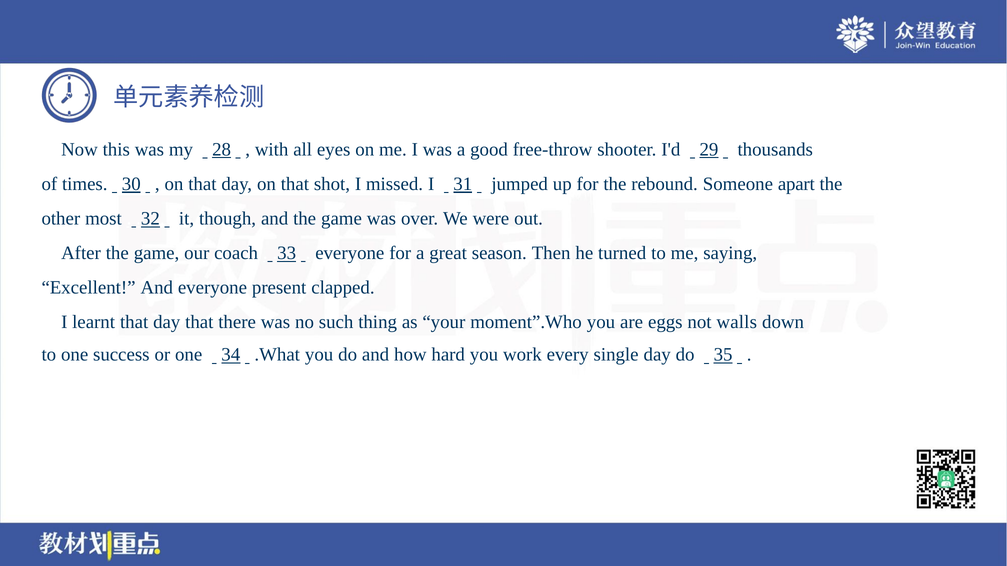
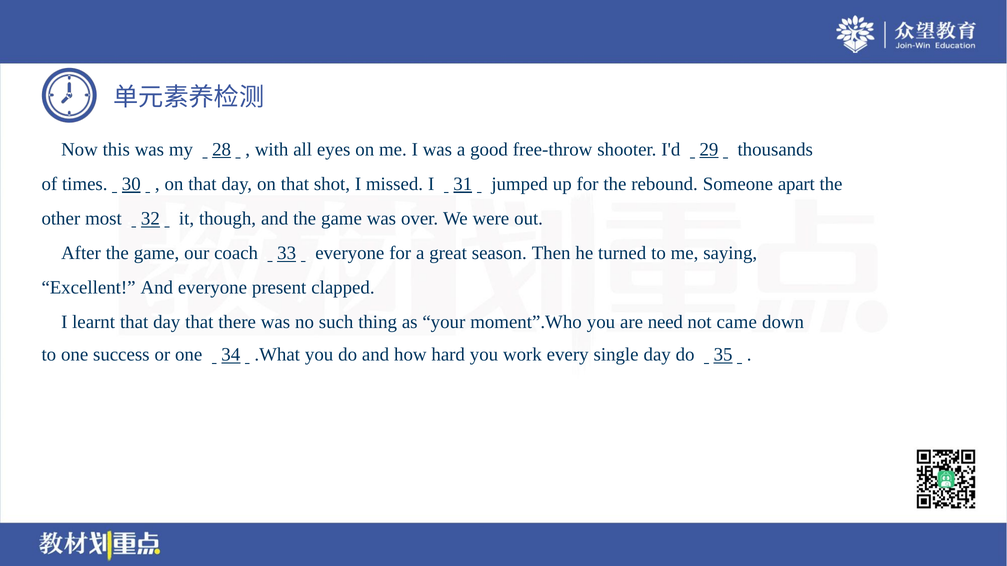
eggs: eggs -> need
walls: walls -> came
